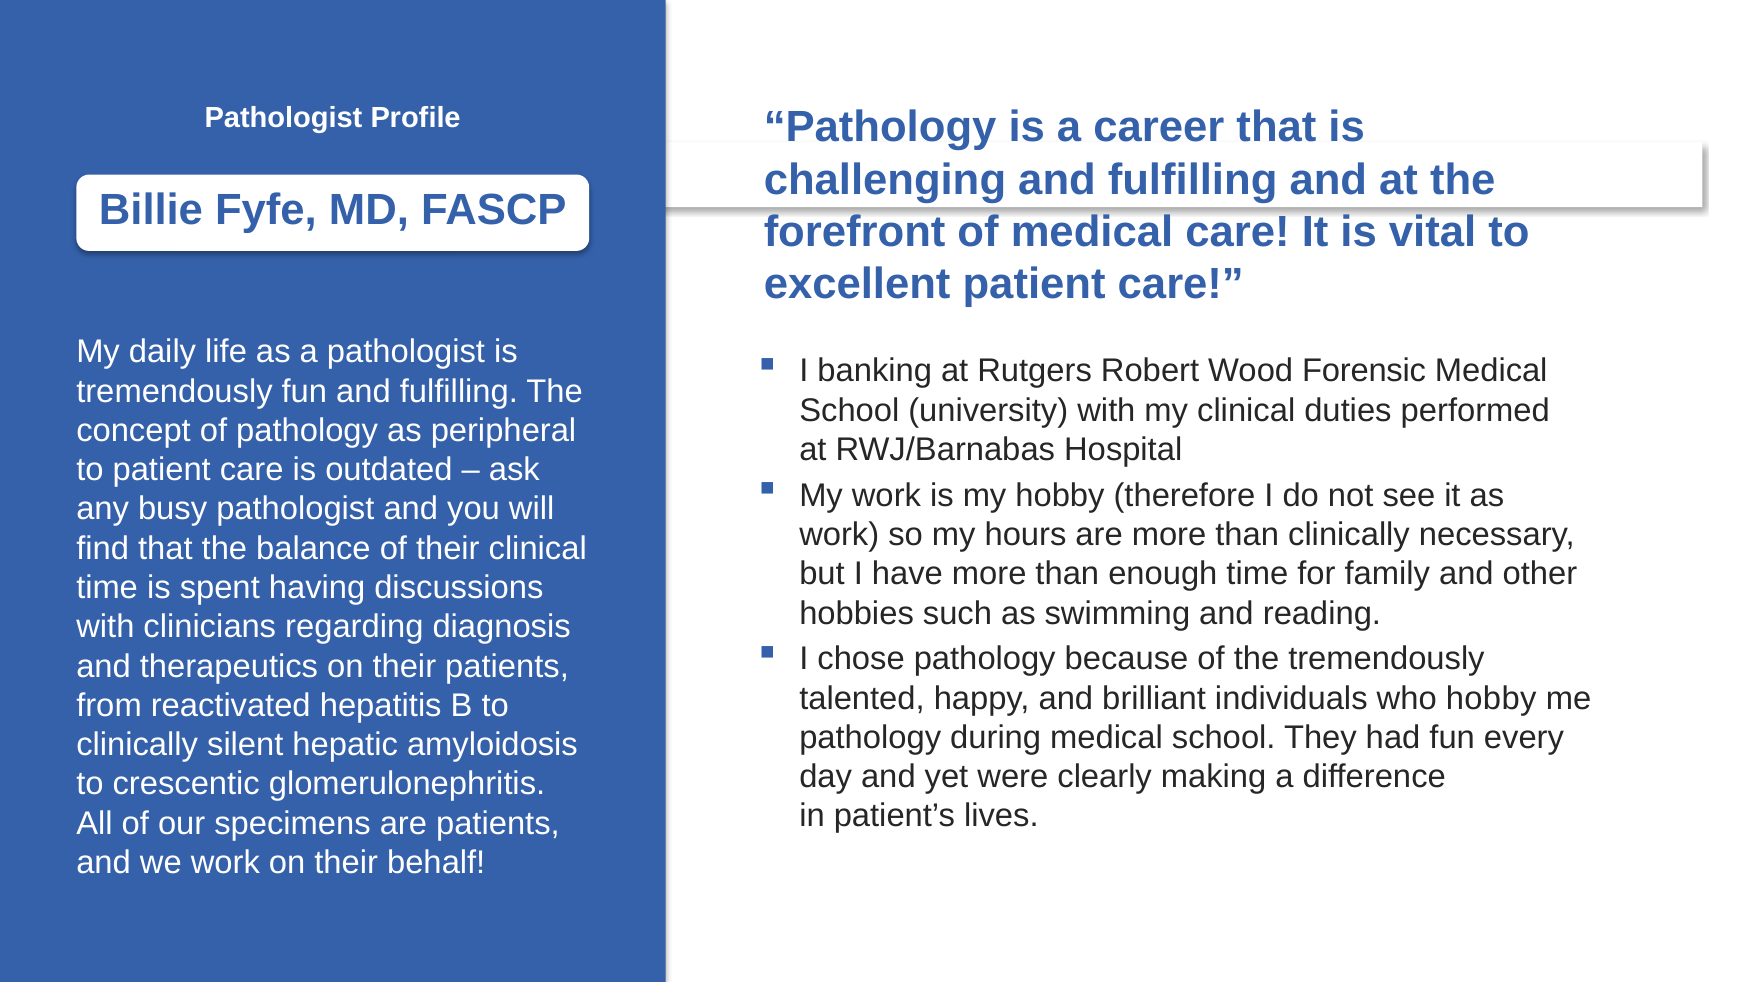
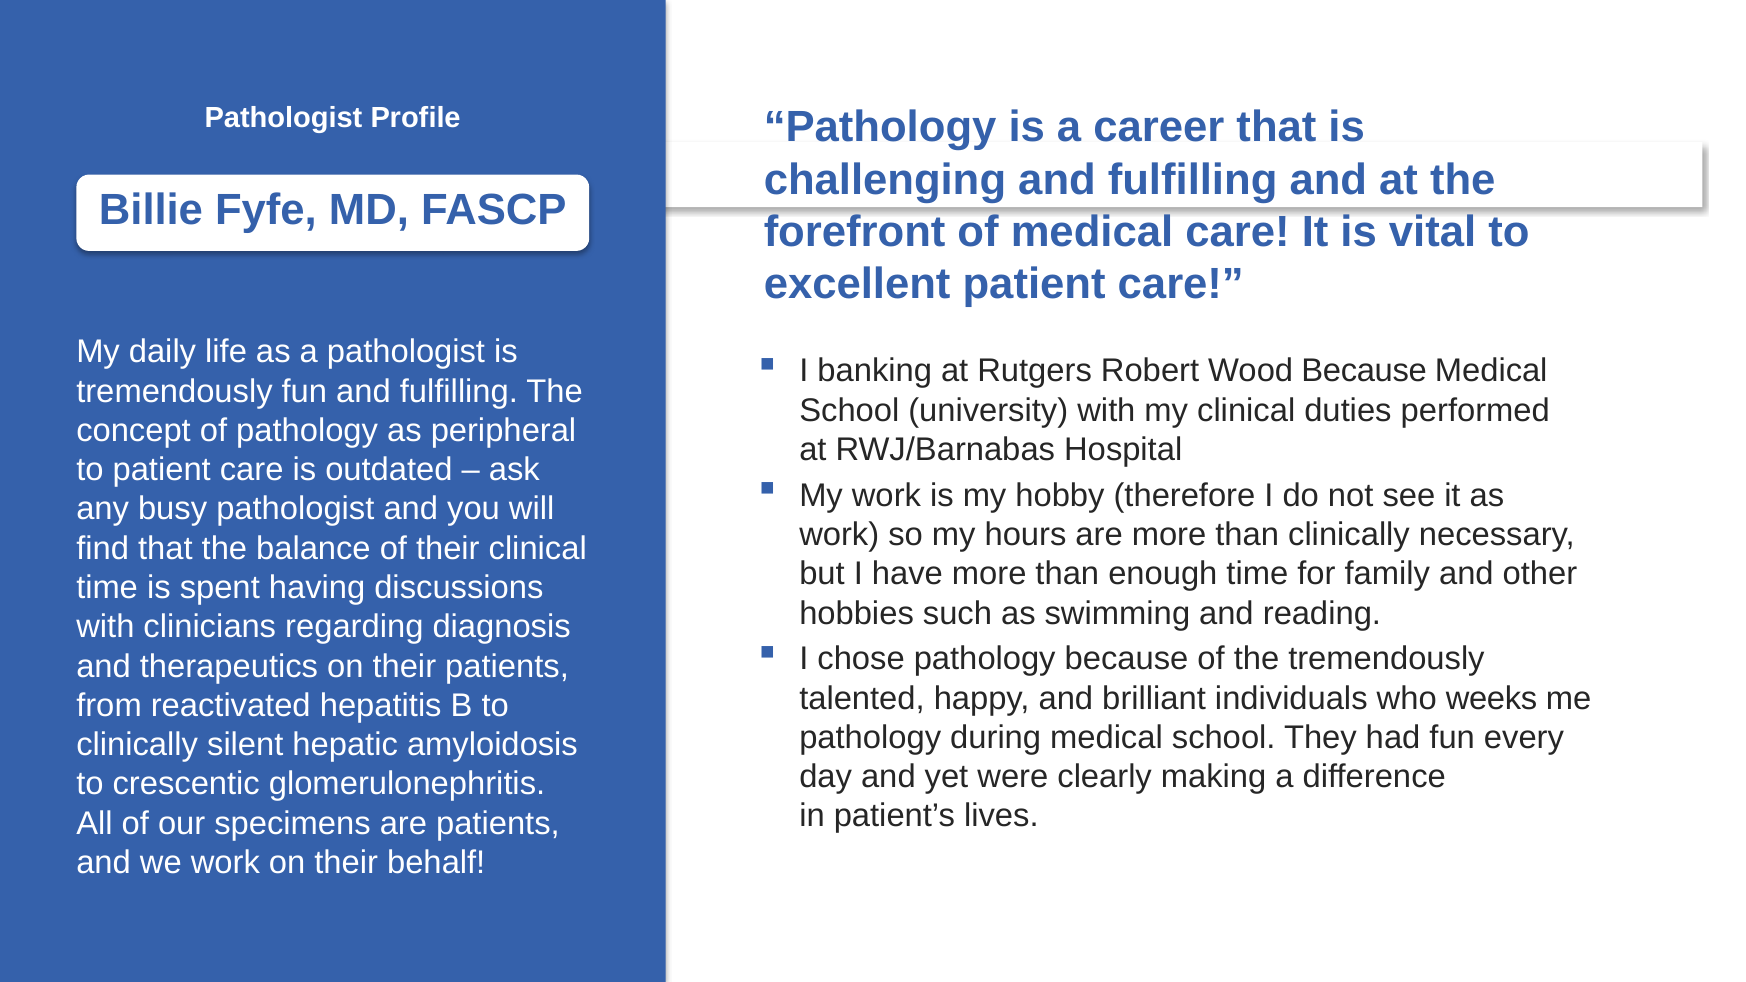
Wood Forensic: Forensic -> Because
who hobby: hobby -> weeks
